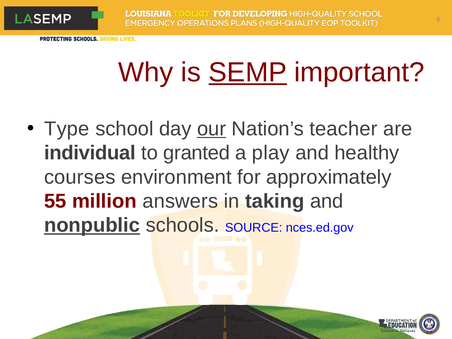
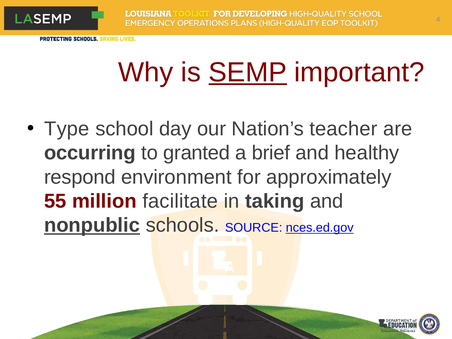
our underline: present -> none
individual: individual -> occurring
play: play -> brief
courses: courses -> respond
answers: answers -> facilitate
nces.ed.gov underline: none -> present
